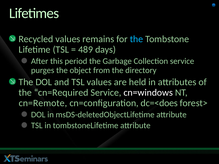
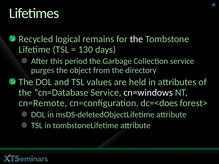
Recycled values: values -> logical
the at (136, 39) colour: light blue -> white
489: 489 -> 130
cn=Required: cn=Required -> cn=Database
